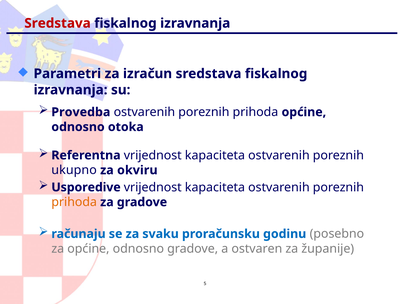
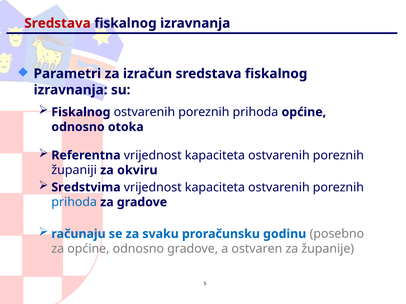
Provedba at (81, 112): Provedba -> Fiskalnog
ukupno: ukupno -> županiji
Usporedive: Usporedive -> Sredstvima
prihoda at (74, 202) colour: orange -> blue
